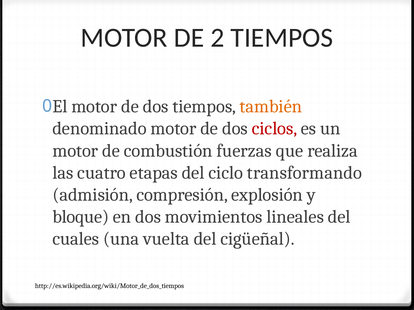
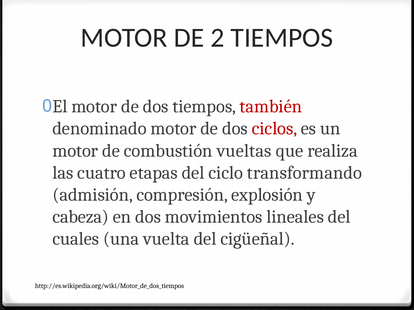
también colour: orange -> red
fuerzas: fuerzas -> vueltas
bloque: bloque -> cabeza
